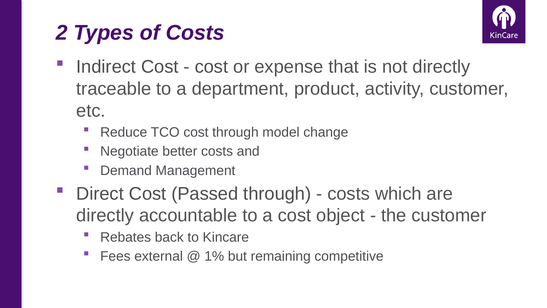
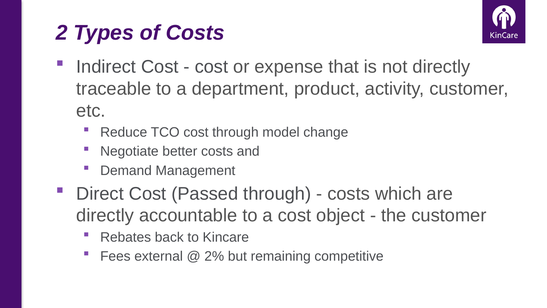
1%: 1% -> 2%
